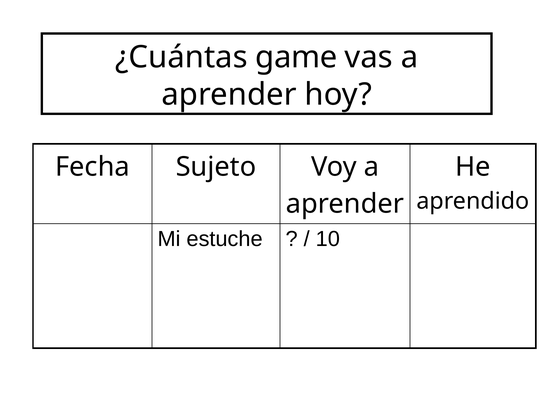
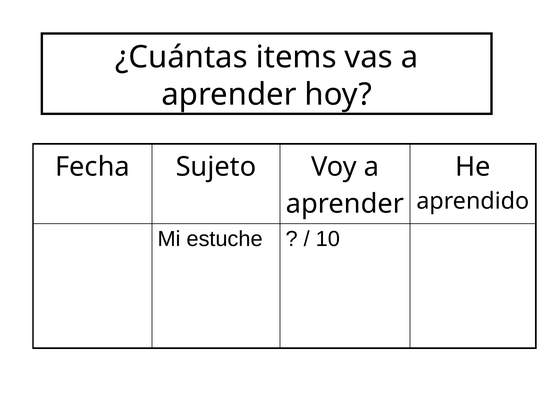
game: game -> items
